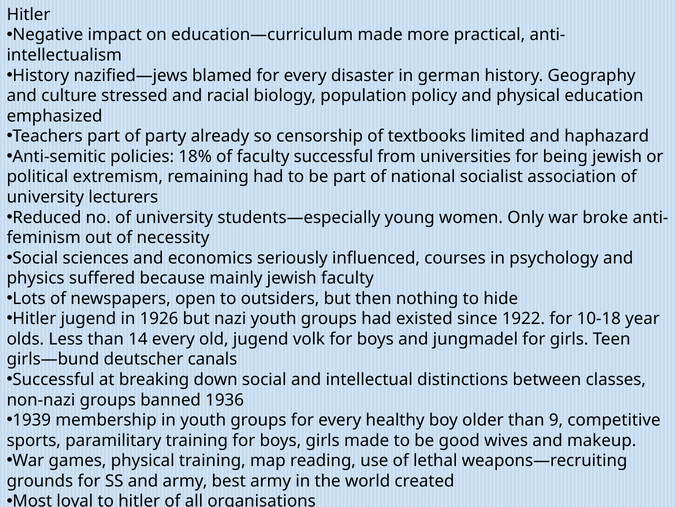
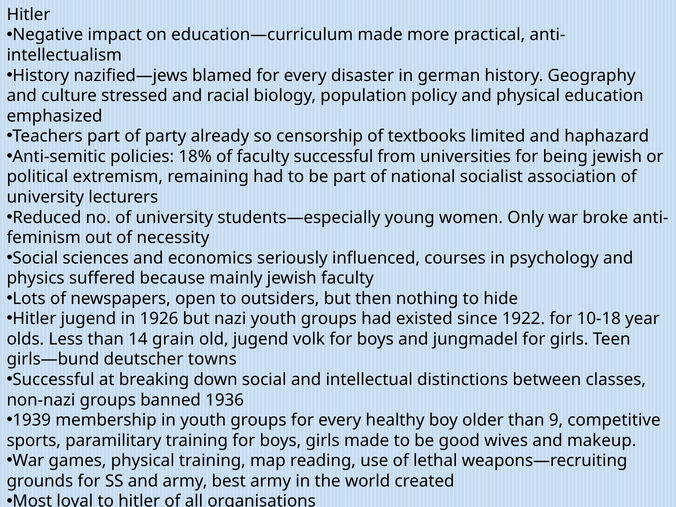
14 every: every -> grain
canals: canals -> towns
